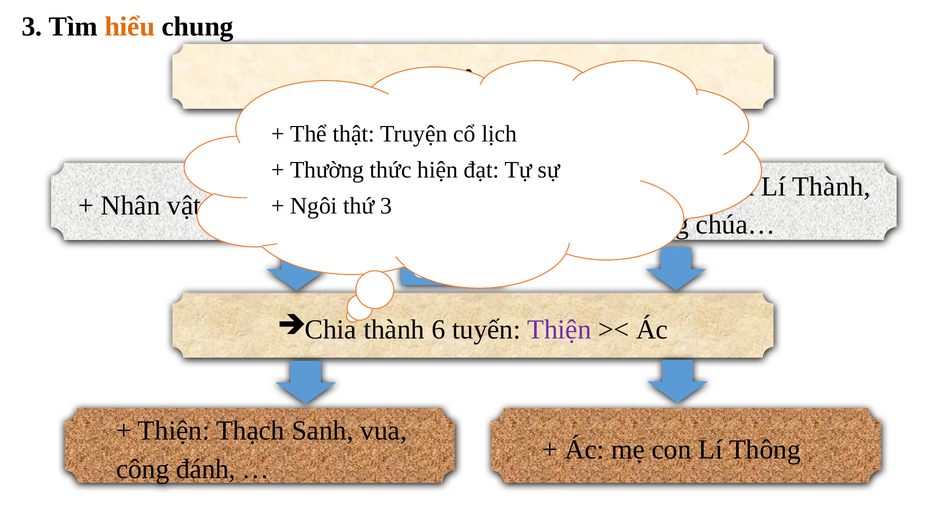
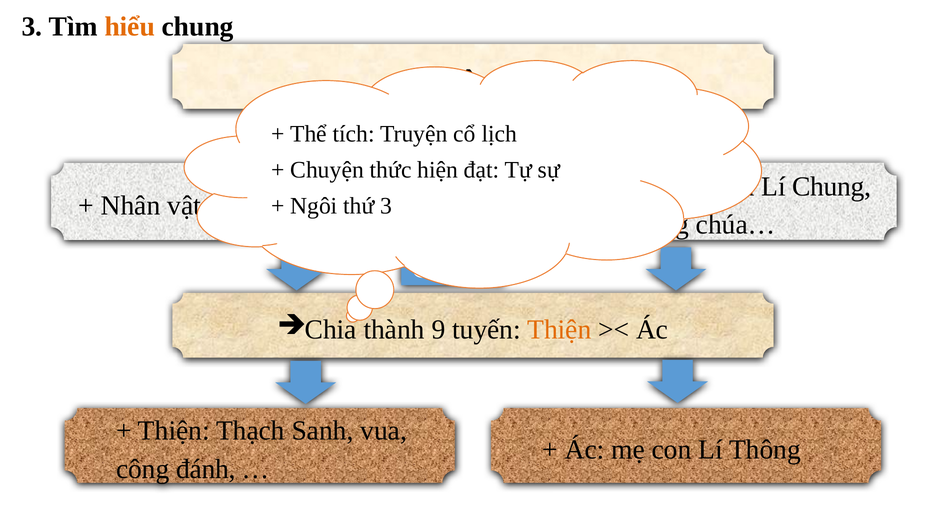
thật: thật -> tích
Thường: Thường -> Chuyện
Lí Thành: Thành -> Chung
6: 6 -> 9
Thiện at (559, 329) colour: purple -> orange
